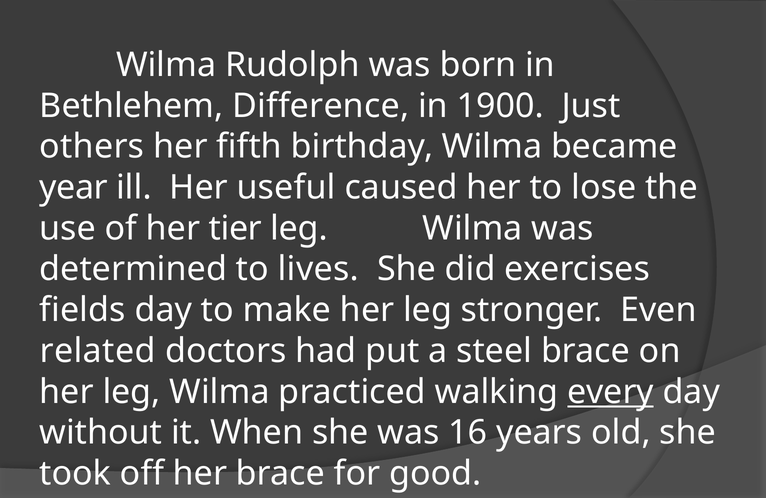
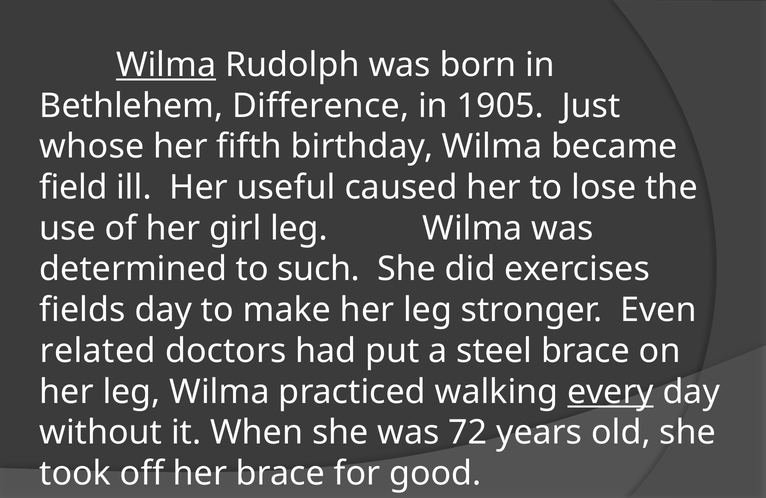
Wilma at (166, 65) underline: none -> present
1900: 1900 -> 1905
others: others -> whose
year: year -> field
tier: tier -> girl
lives: lives -> such
16: 16 -> 72
